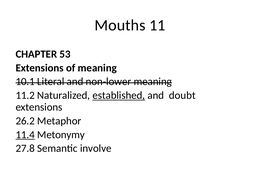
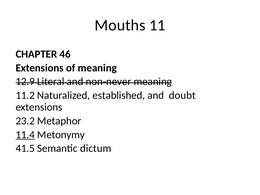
53: 53 -> 46
10.1: 10.1 -> 12.9
non-lower: non-lower -> non-never
established underline: present -> none
26.2: 26.2 -> 23.2
27.8: 27.8 -> 41.5
involve: involve -> dictum
